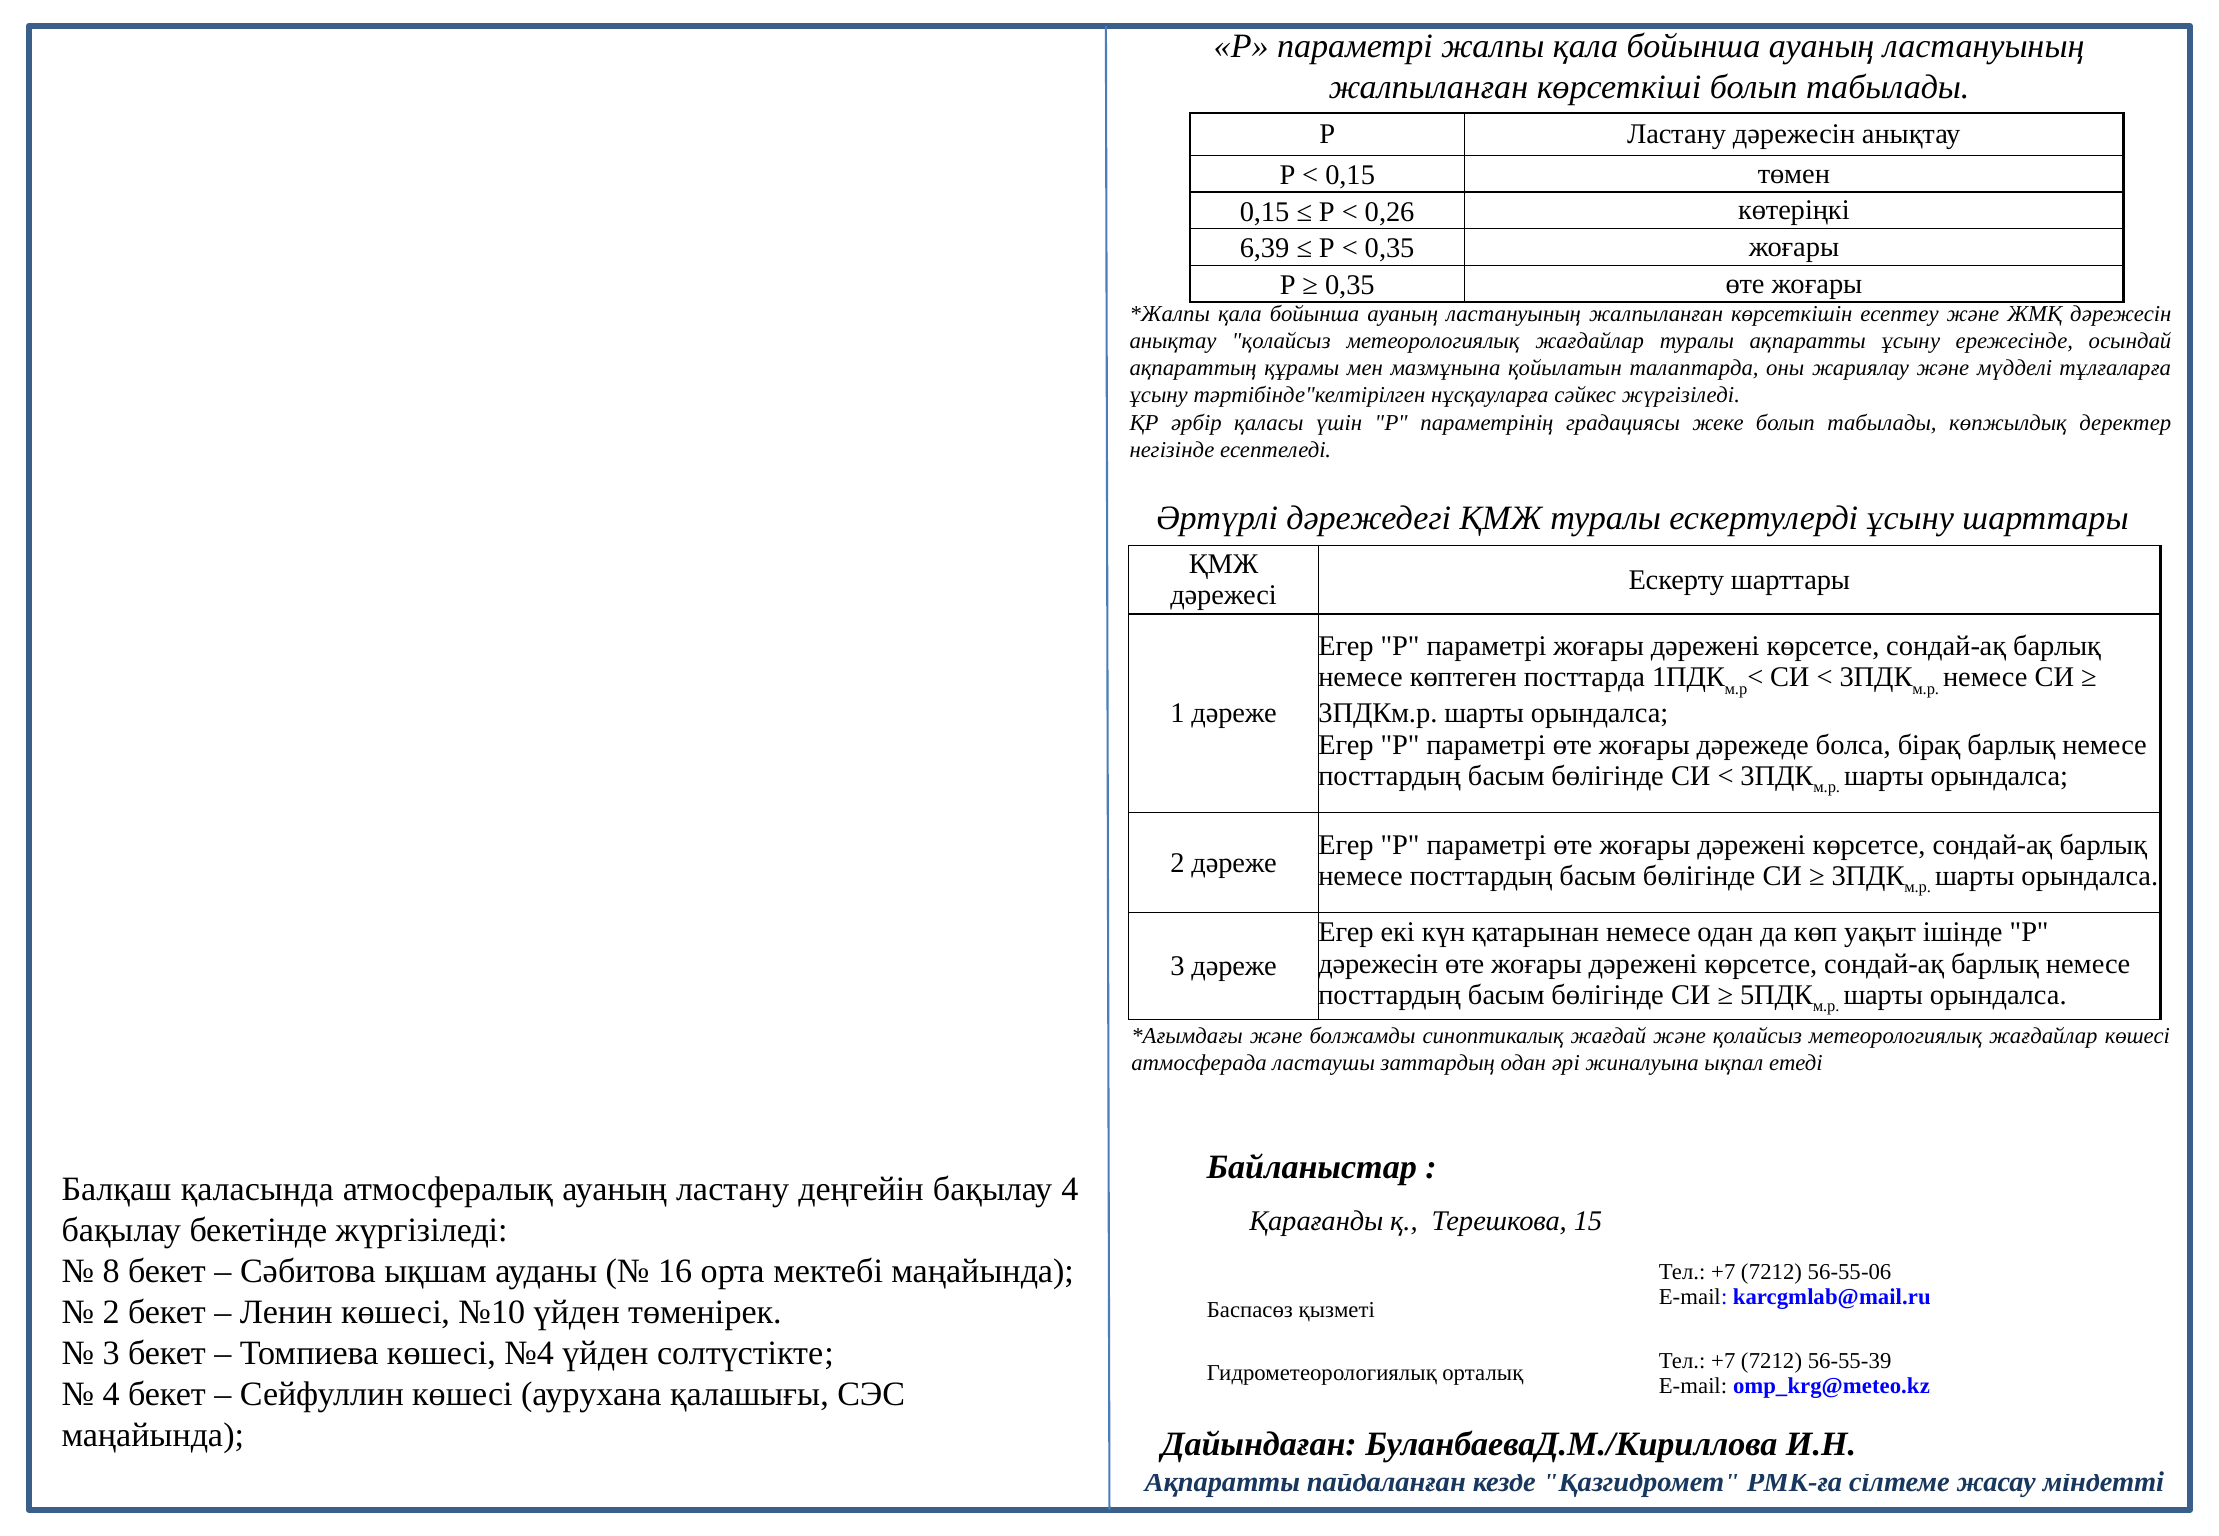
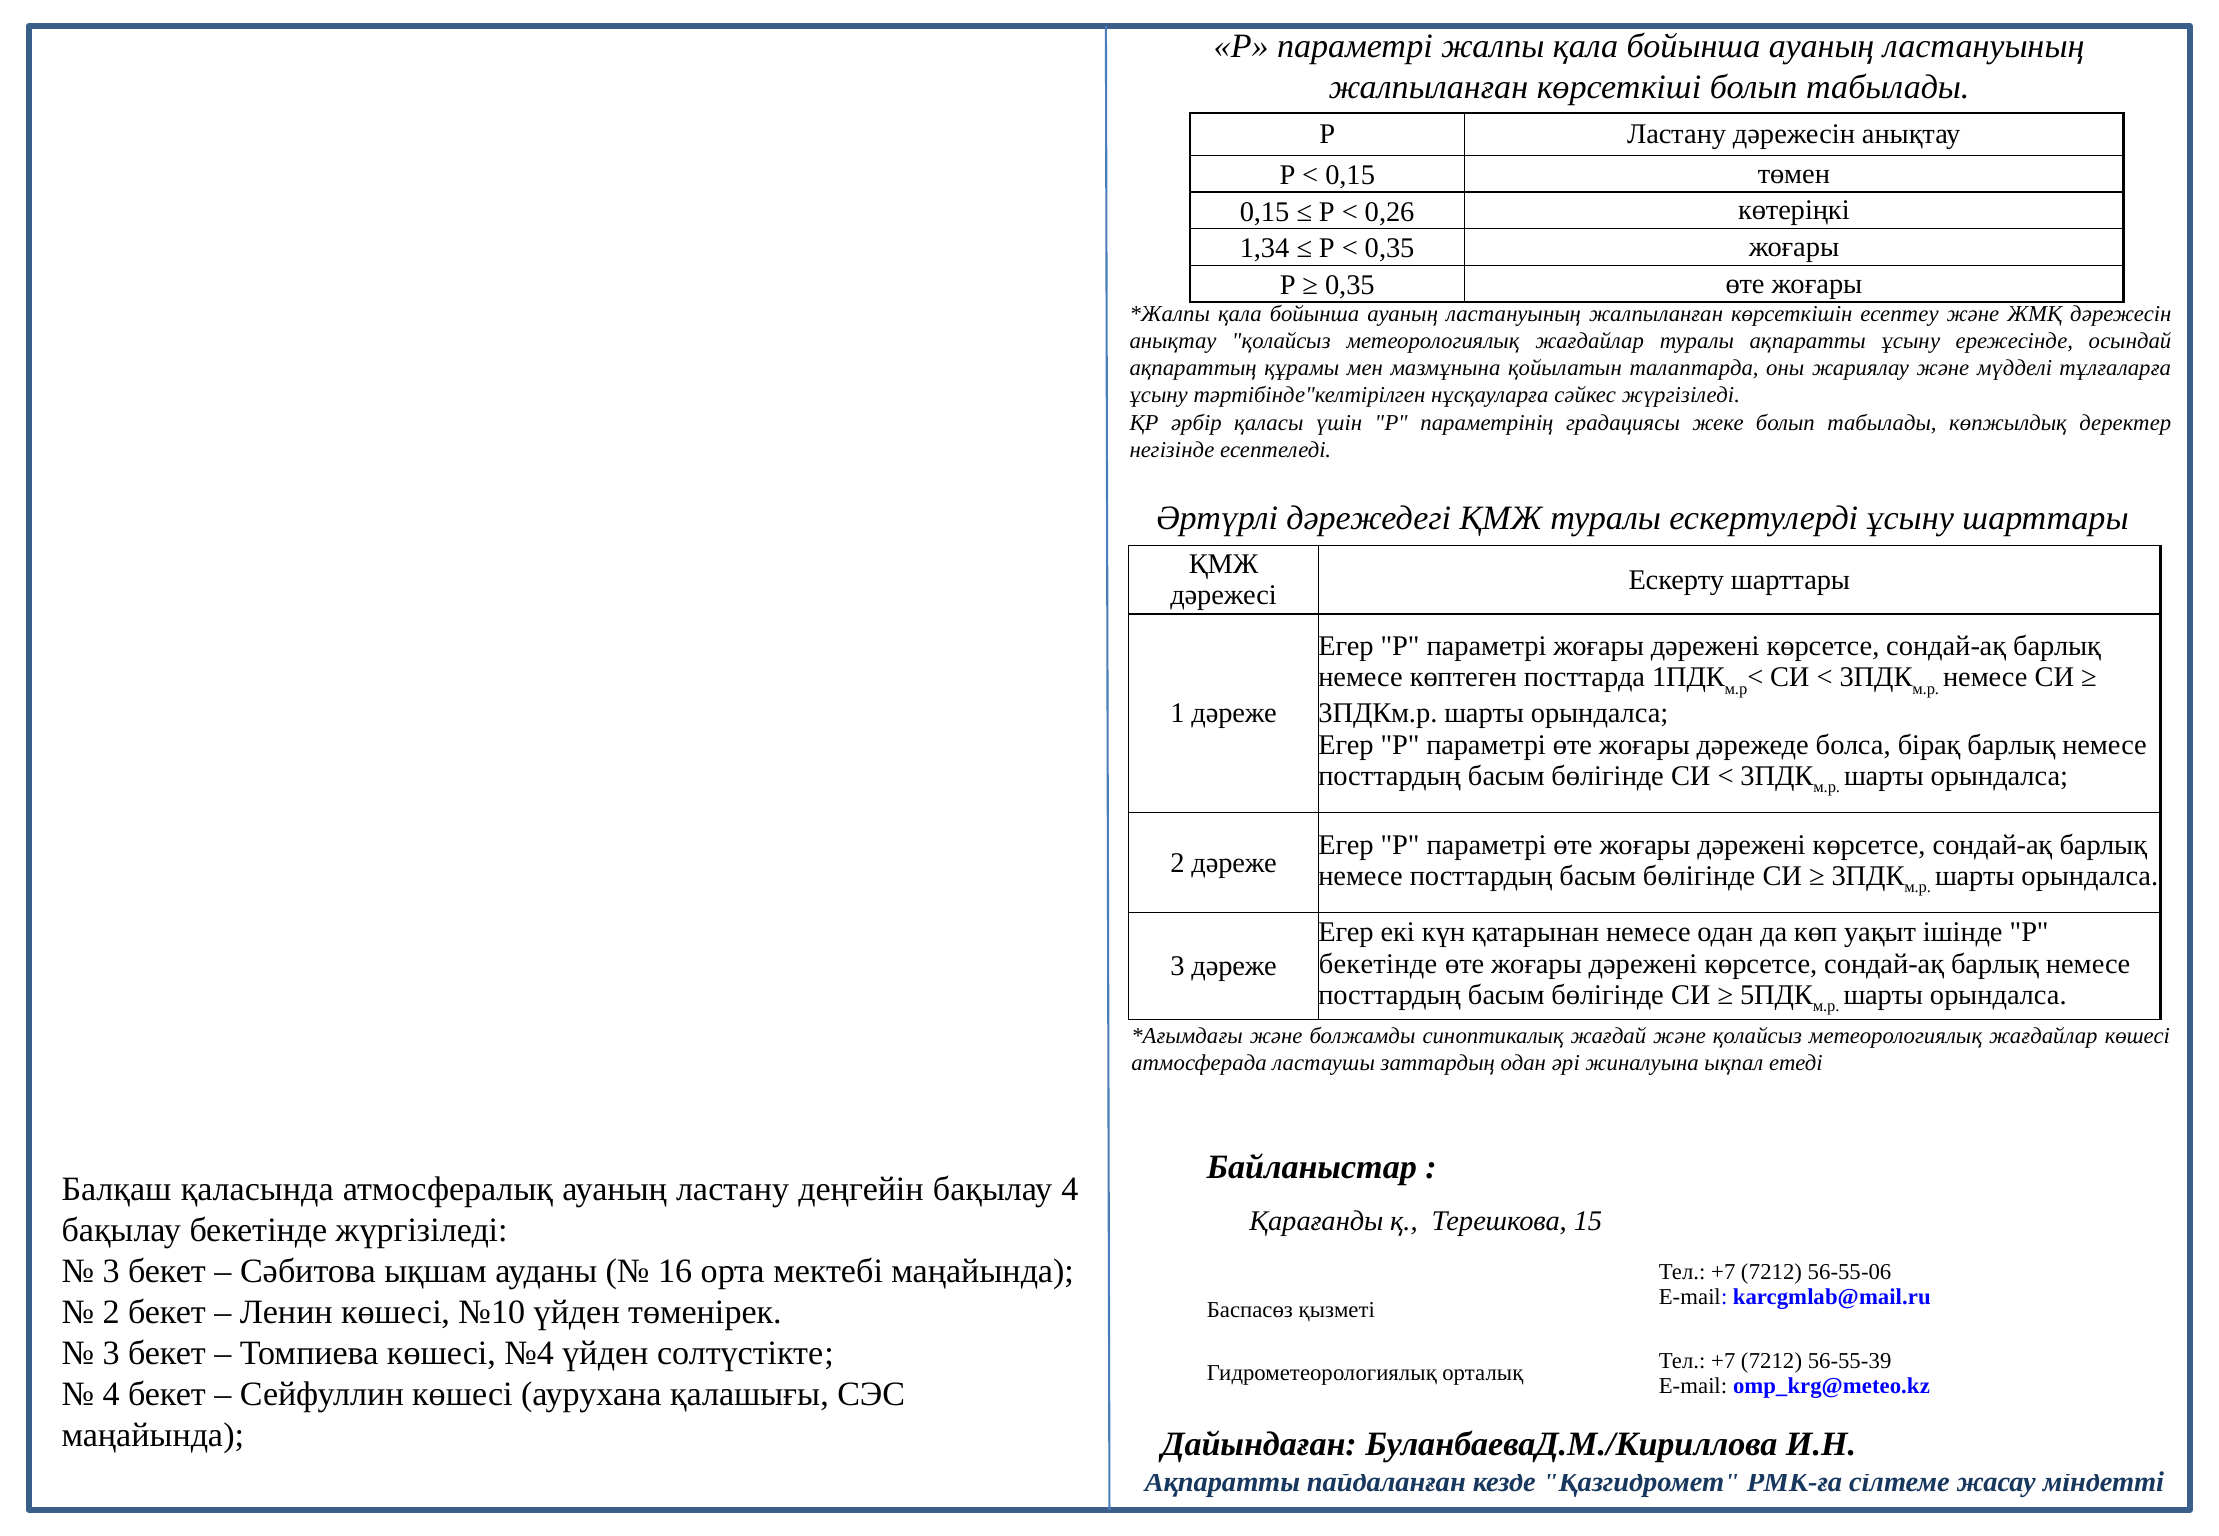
6,39: 6,39 -> 1,34
дәрежесін at (1378, 964): дәрежесін -> бекетінде
8 at (111, 1271): 8 -> 3
